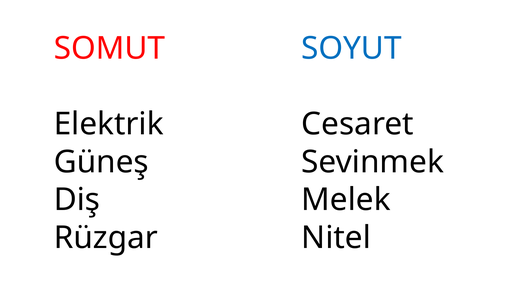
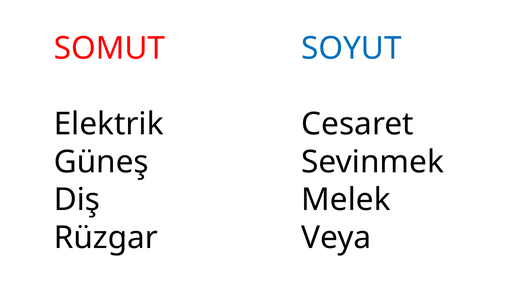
Nitel: Nitel -> Veya
